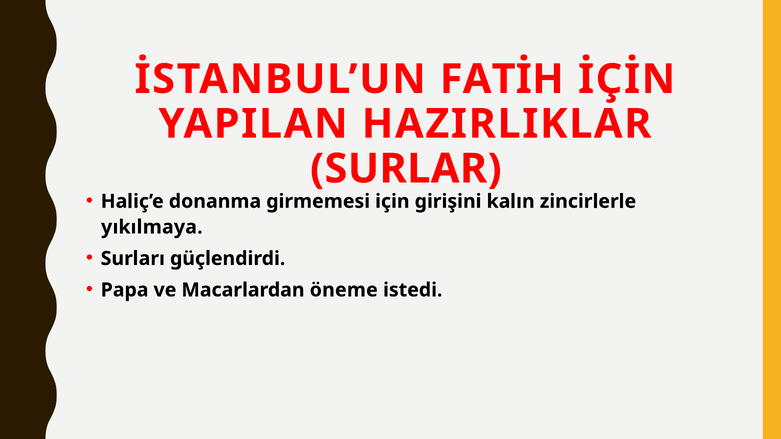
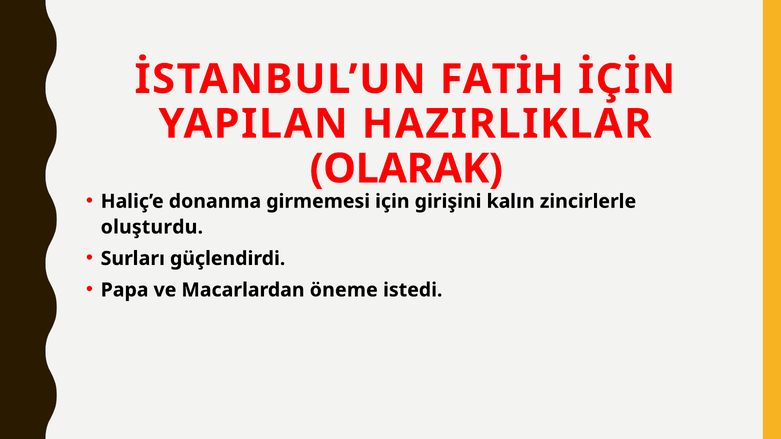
SURLAR: SURLAR -> OLARAK
yıkılmaya: yıkılmaya -> oluşturdu
